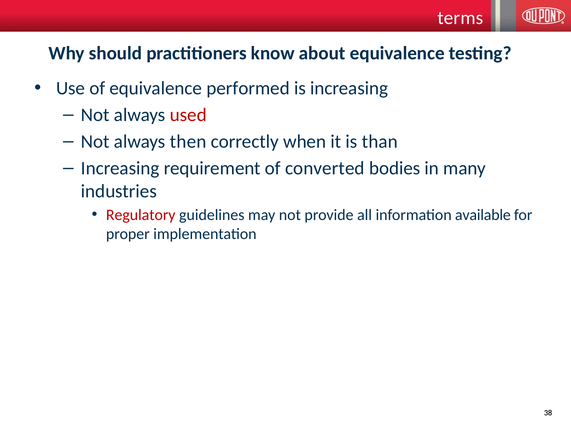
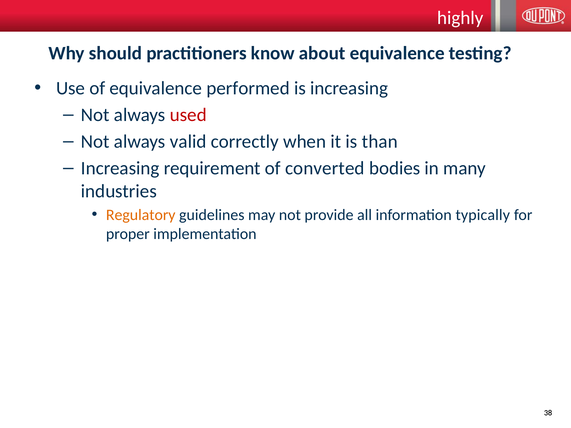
terms: terms -> highly
then: then -> valid
Regulatory colour: red -> orange
available: available -> typically
